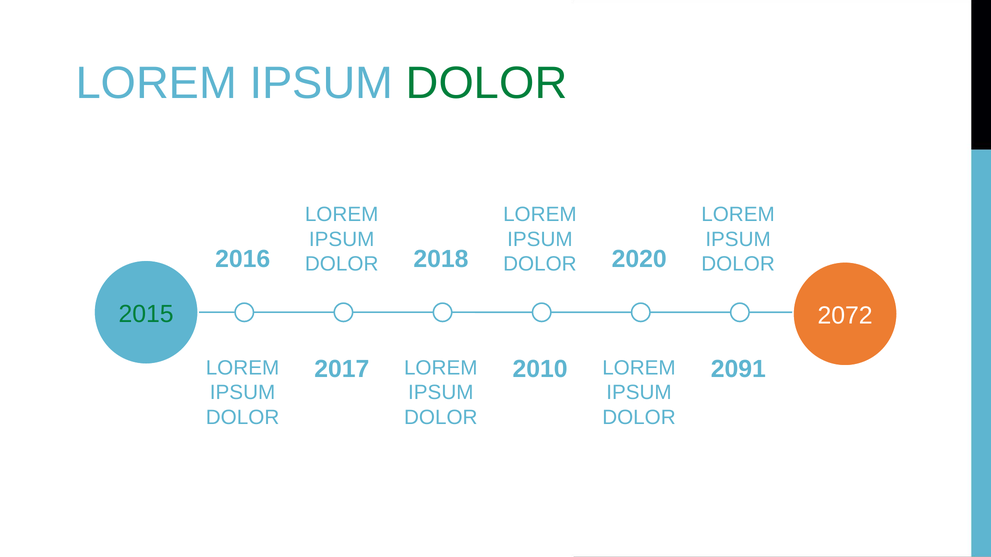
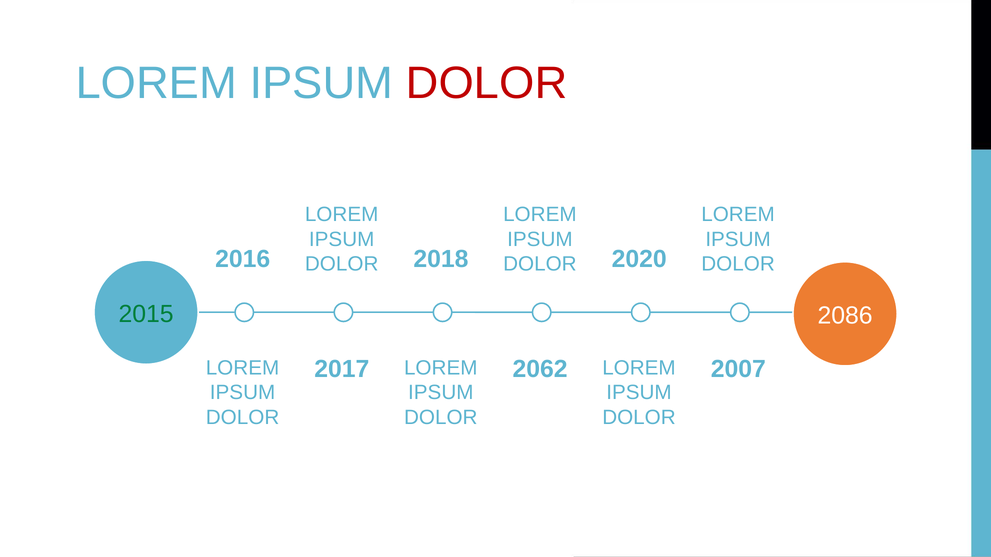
DOLOR at (487, 83) colour: green -> red
2072: 2072 -> 2086
2010: 2010 -> 2062
2091: 2091 -> 2007
